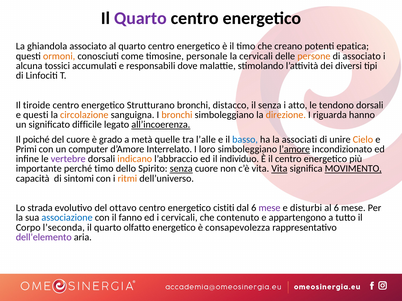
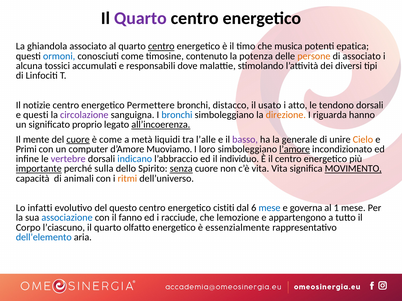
centro at (161, 46) underline: none -> present
creano: creano -> musica
ormoni colour: orange -> blue
personale: personale -> contenuto
la cervicali: cervicali -> potenza
tiroide: tiroide -> notizie
Strutturano: Strutturano -> Permettere
il senza: senza -> usato
circolazione colour: orange -> purple
bronchi at (177, 115) colour: orange -> blue
difficile: difficile -> proprio
poiché: poiché -> mente
cuore at (78, 140) underline: none -> present
è grado: grado -> come
quelle: quelle -> liquidi
basso colour: blue -> purple
associati: associati -> generale
Interrelato: Interrelato -> Muoviamo
indicano colour: orange -> blue
importante underline: none -> present
perché timo: timo -> sulla
Vita at (279, 169) underline: present -> none
sintomi: sintomi -> animali
strada: strada -> infatti
ottavo: ottavo -> questo
mese at (269, 208) colour: purple -> blue
disturbi: disturbi -> governa
al 6: 6 -> 1
i cervicali: cervicali -> racciude
contenuto: contenuto -> lemozione
l’seconda: l’seconda -> l’ciascuno
consapevolezza: consapevolezza -> essenzialmente
dell’elemento colour: purple -> blue
